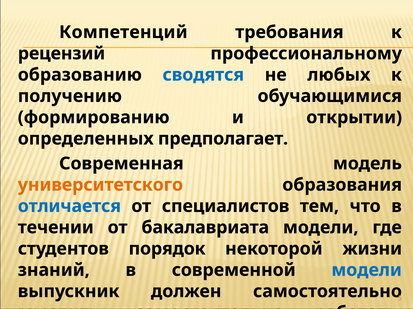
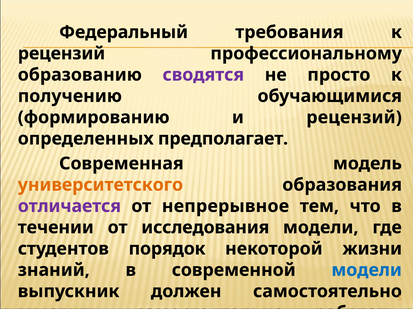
Компетенций: Компетенций -> Федеральный
сводятся colour: blue -> purple
любых: любых -> просто
и открытии: открытии -> рецензий
отличается colour: blue -> purple
специалистов: специалистов -> непрерывное
бакалавриата: бакалавриата -> исследования
